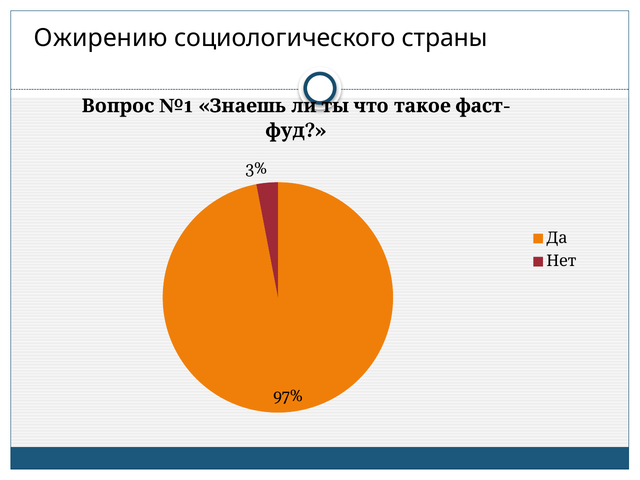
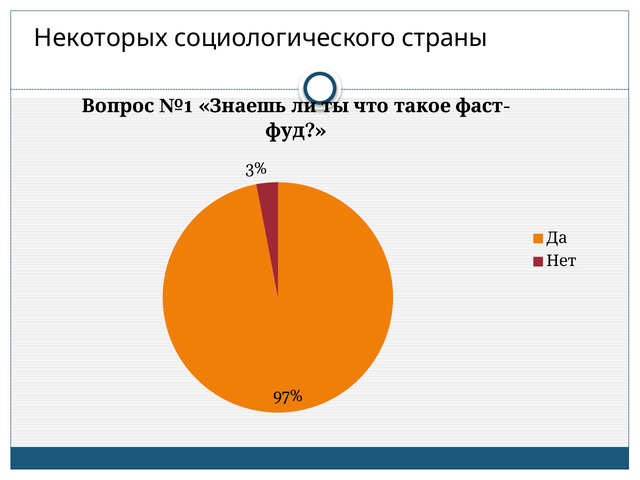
Ожирению: Ожирению -> Некоторых
